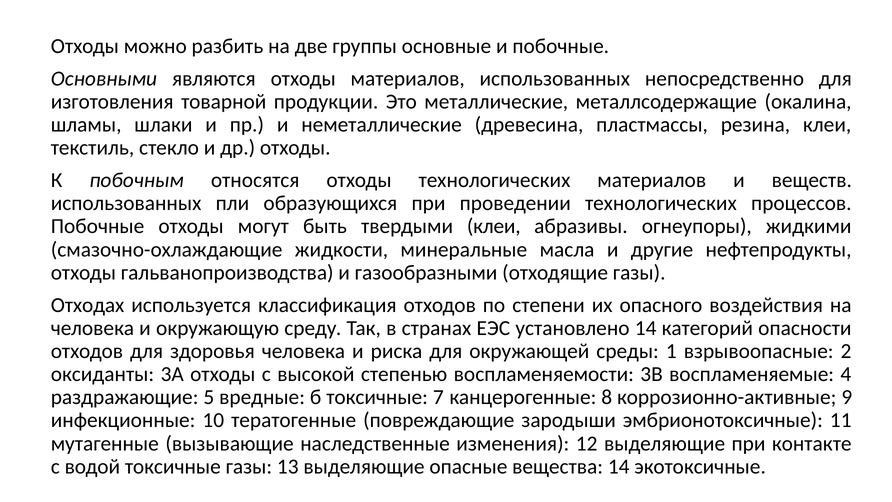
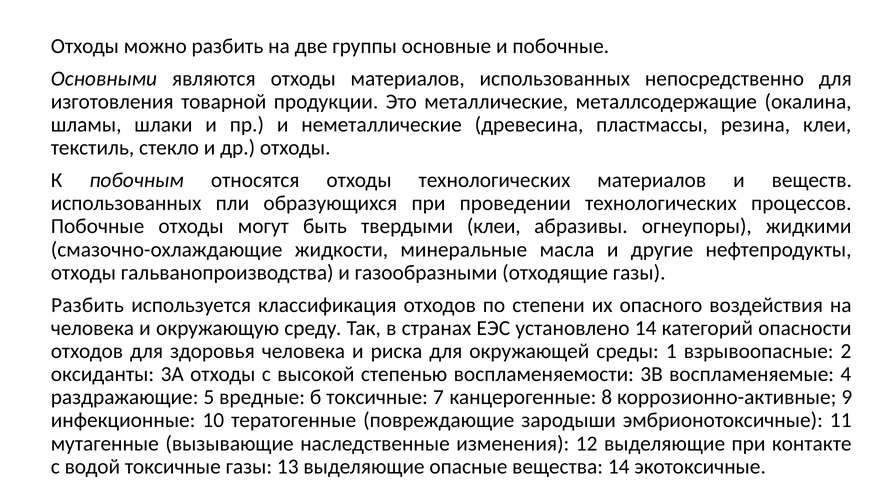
Отходах at (88, 305): Отходах -> Разбить
